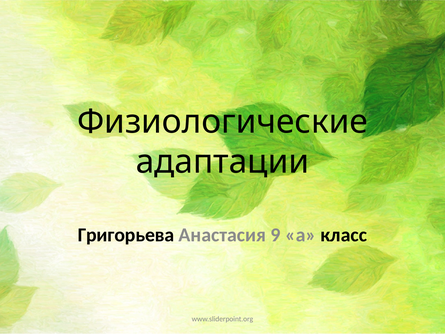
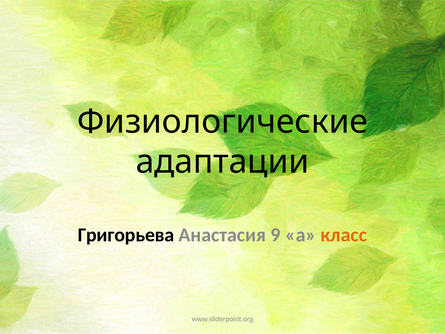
класс colour: black -> orange
